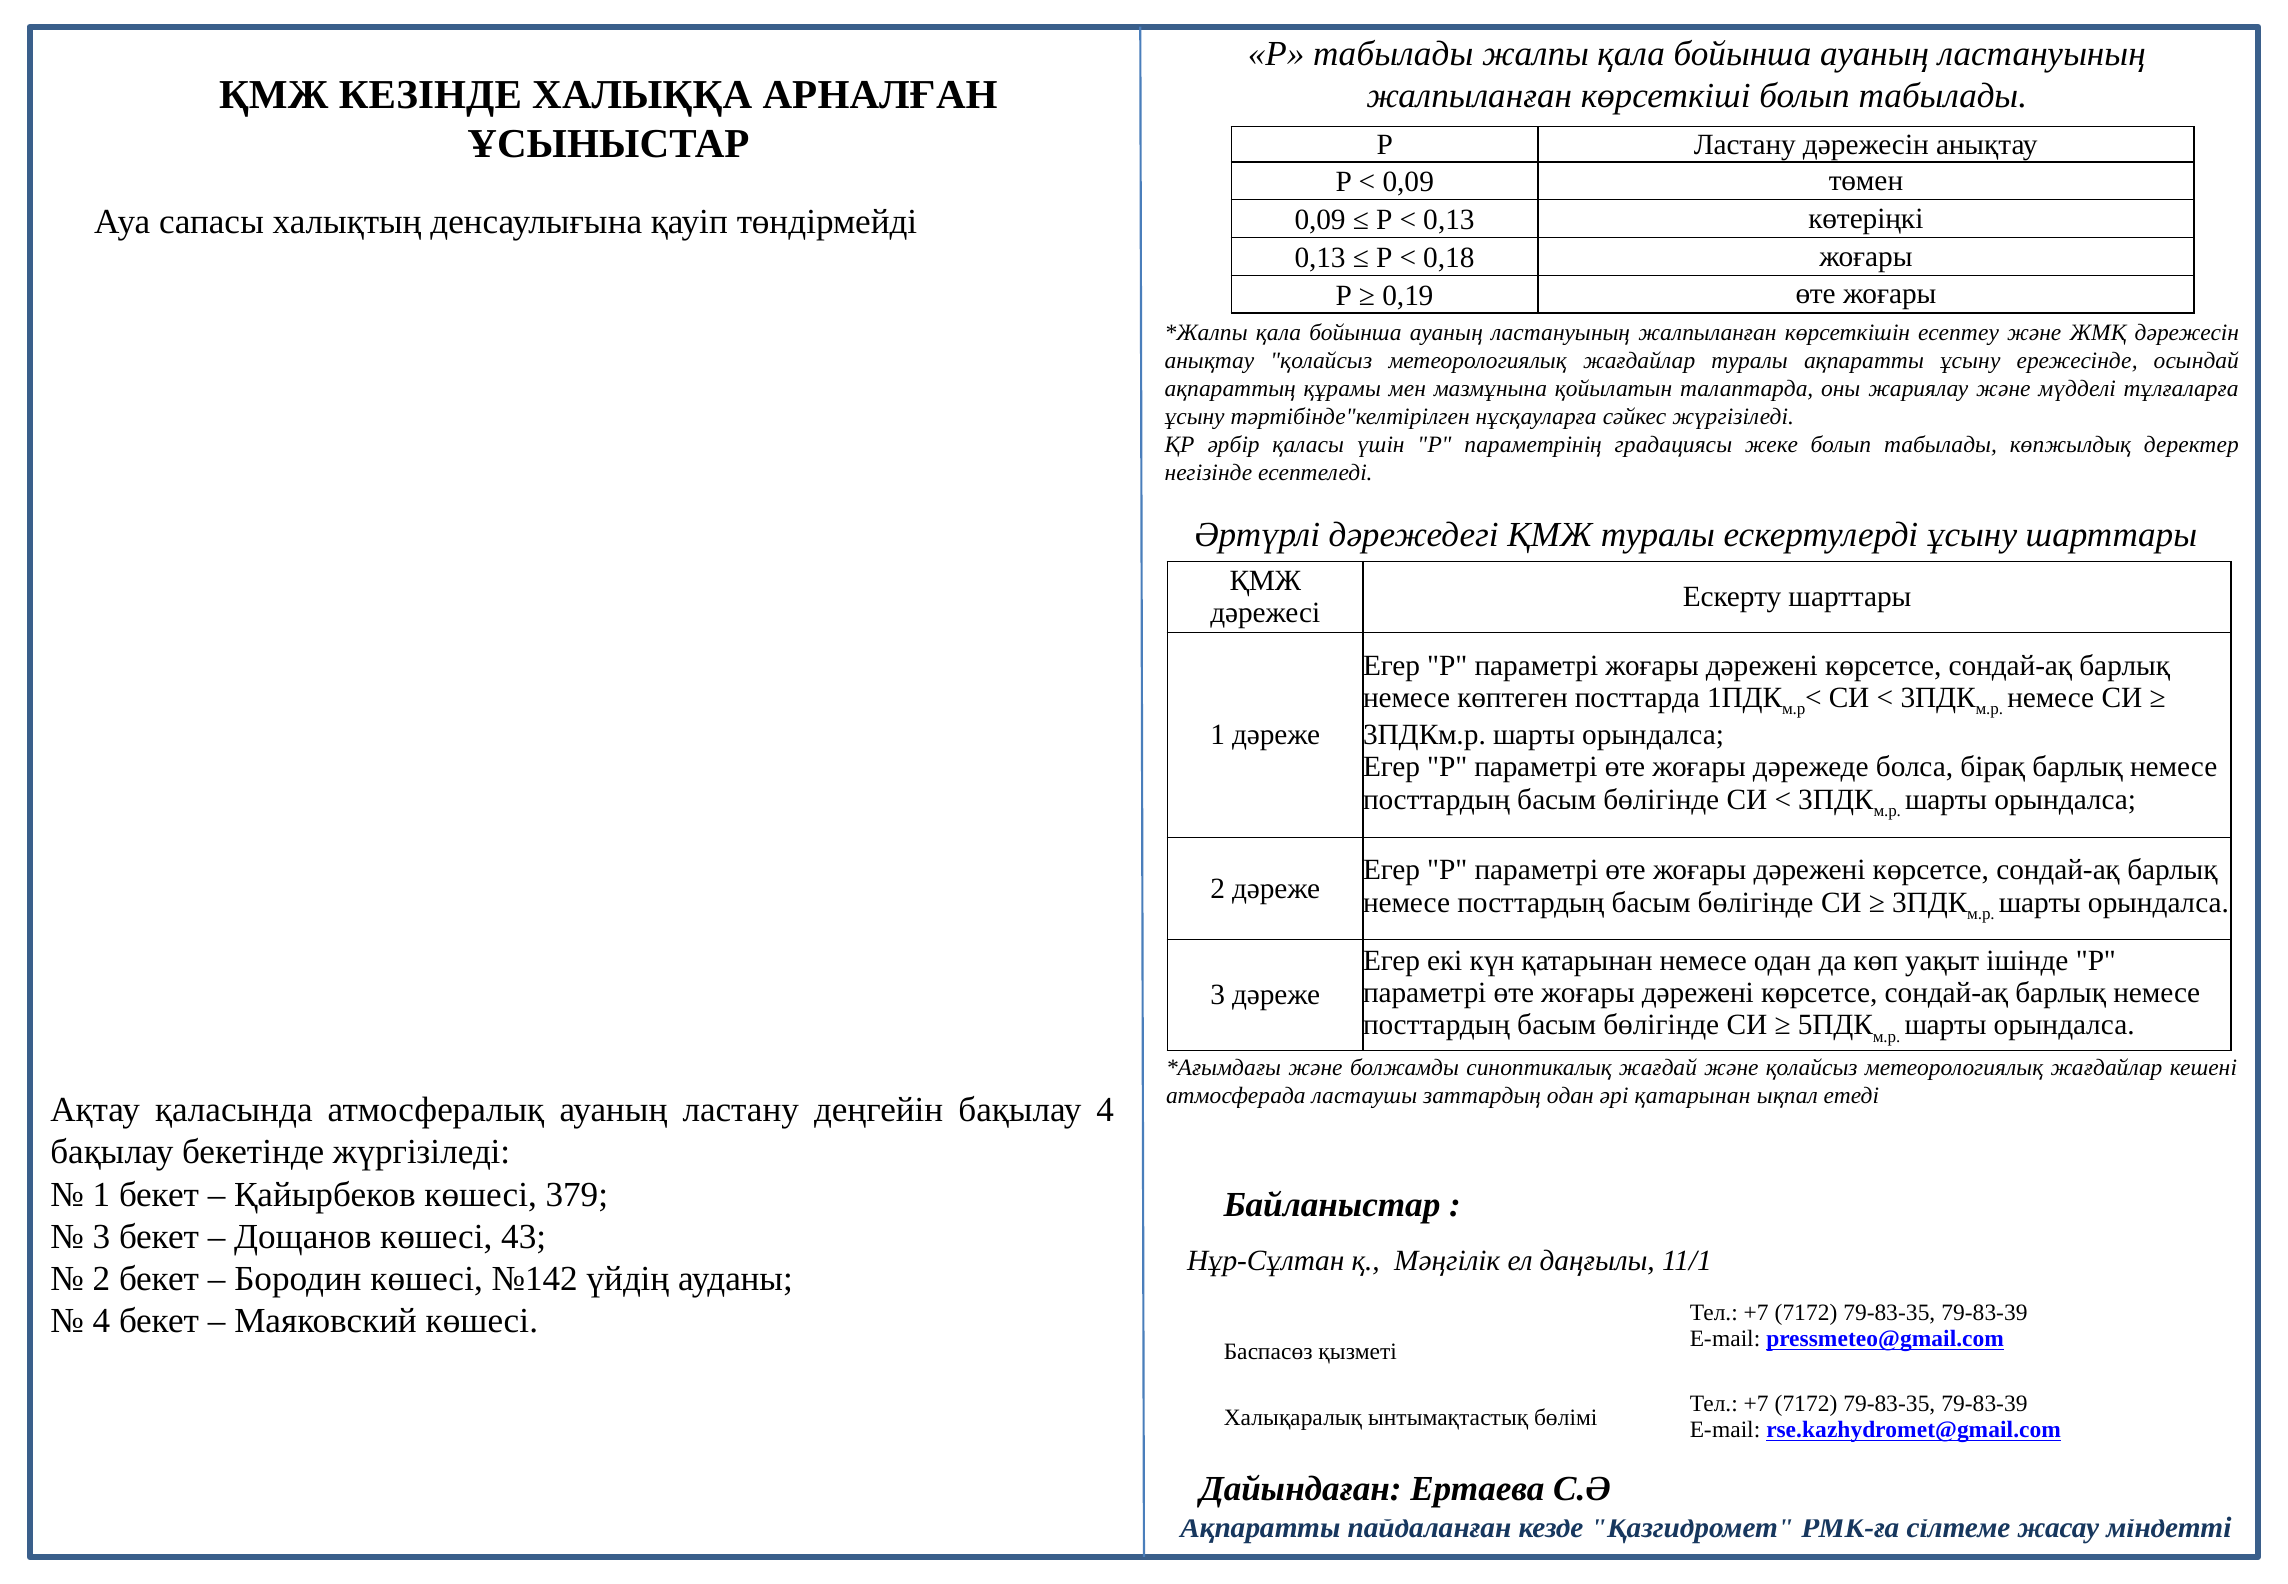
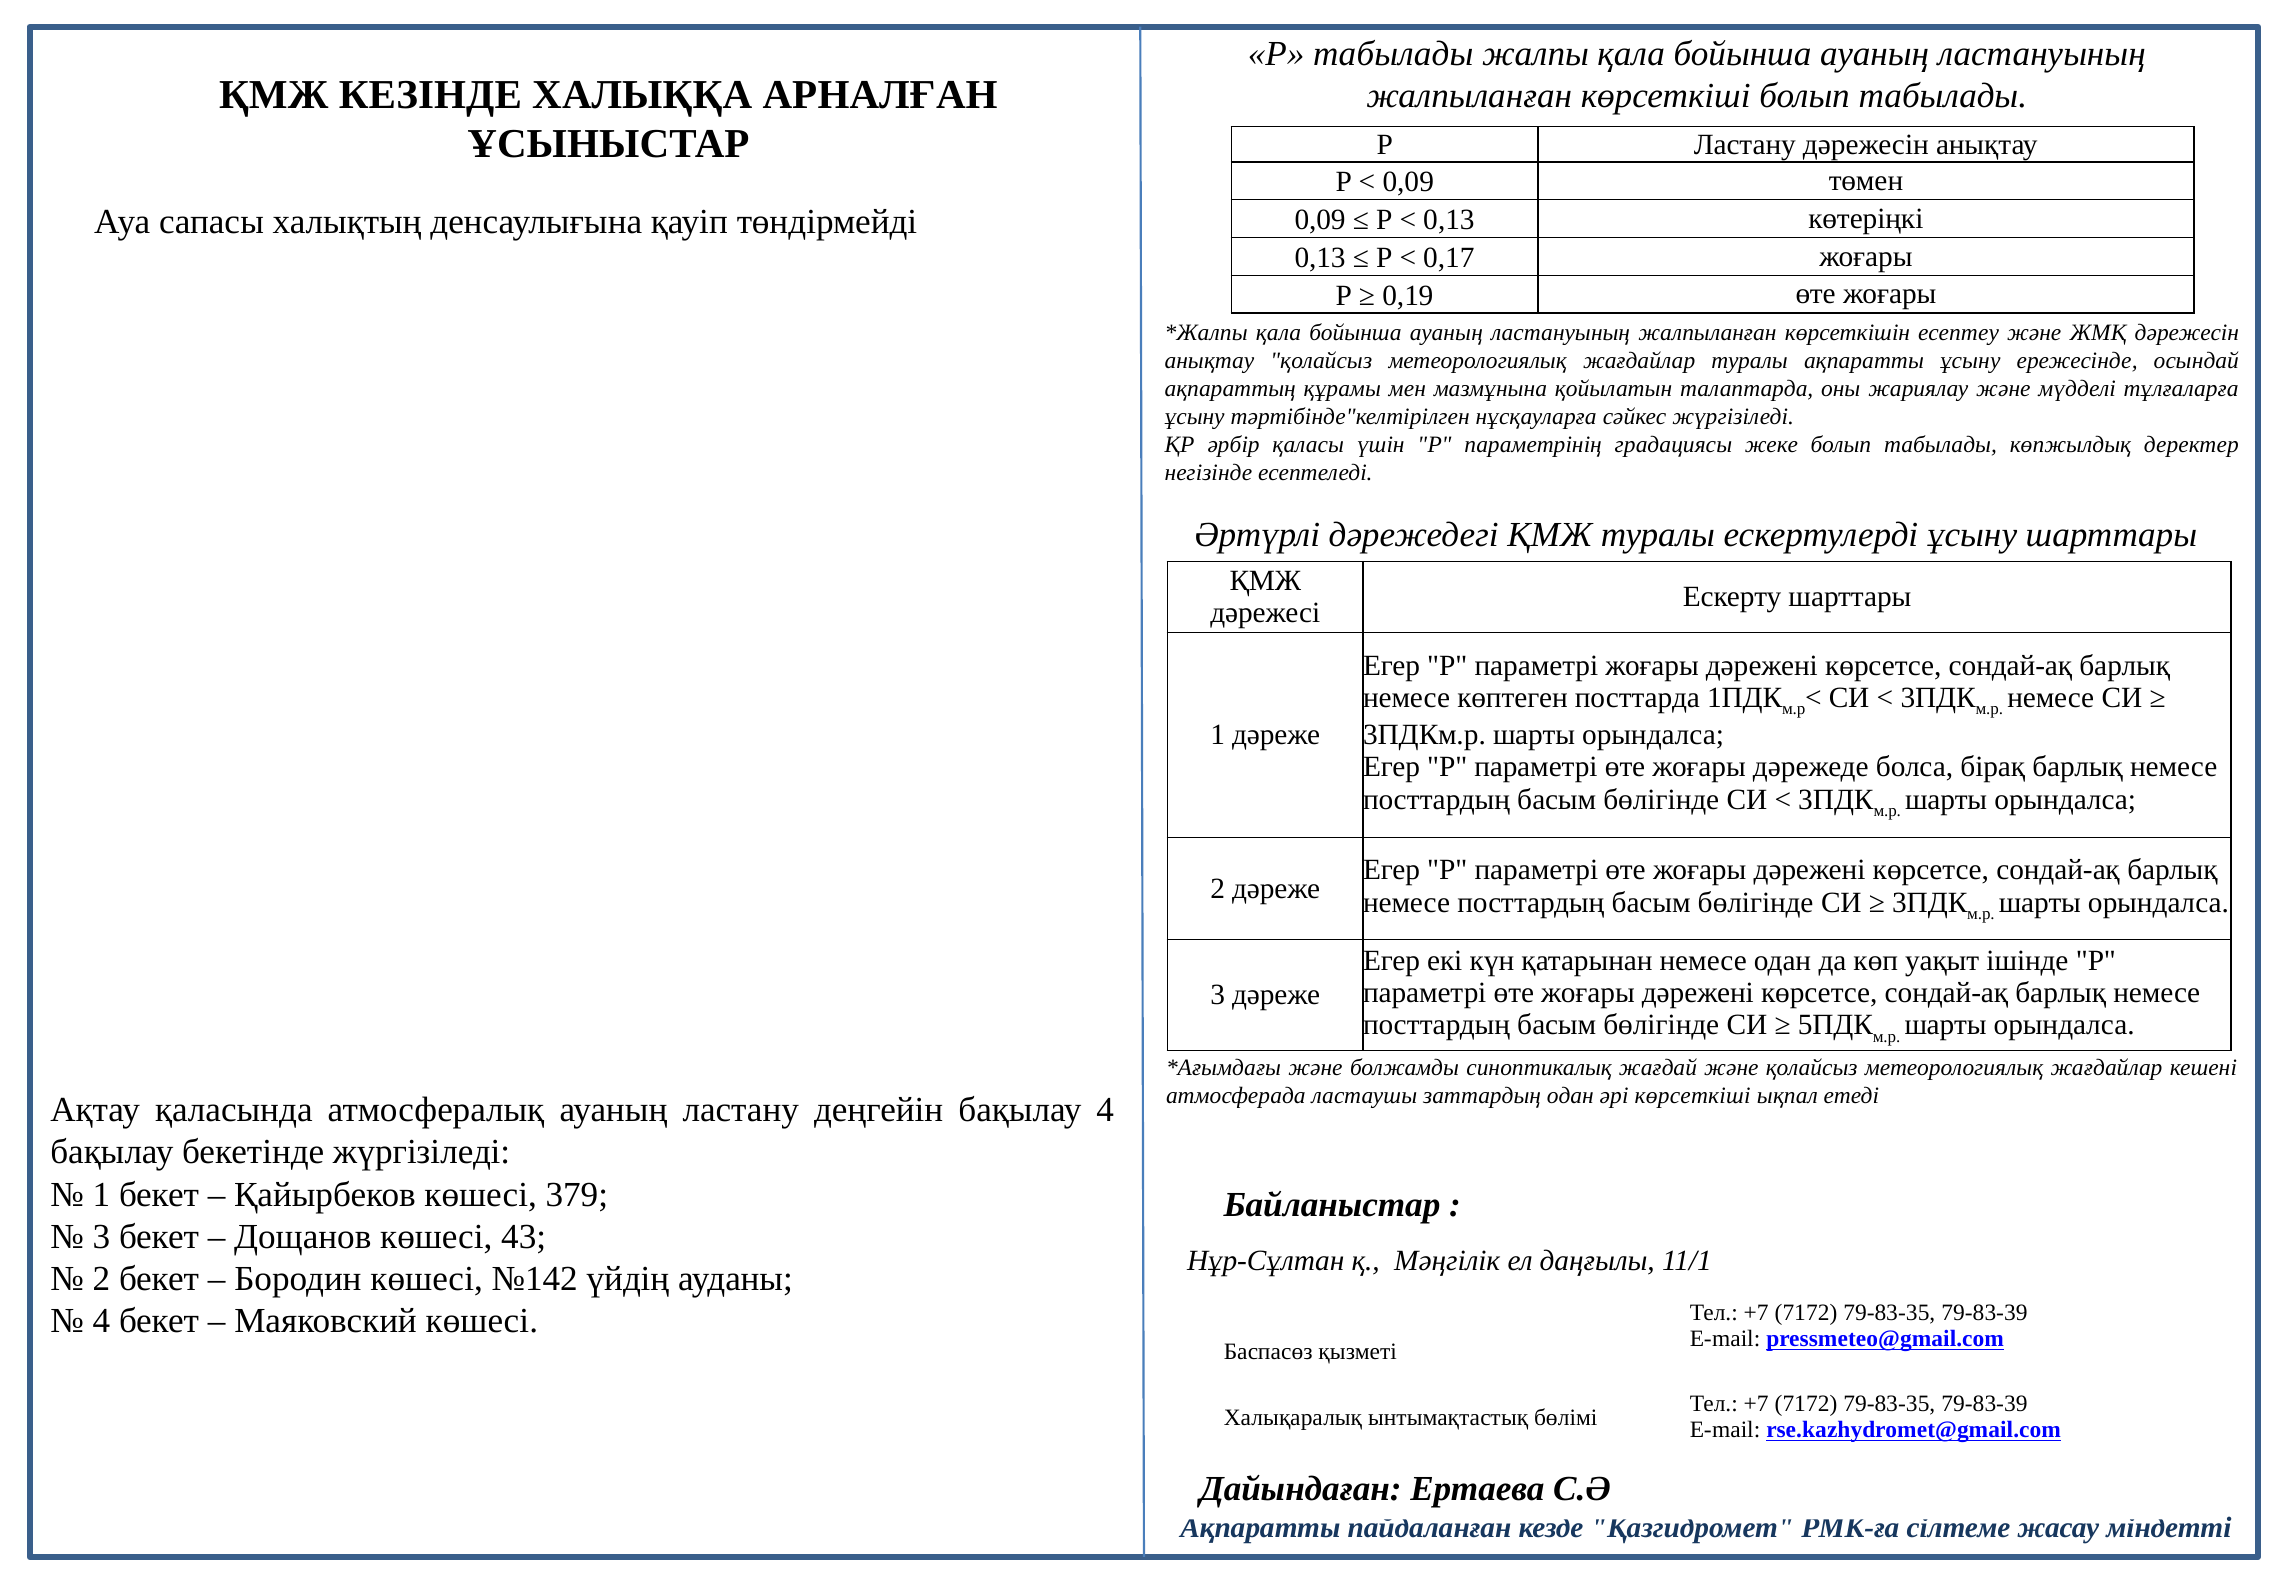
0,18: 0,18 -> 0,17
әрі қатарынан: қатарынан -> көрсеткіші
